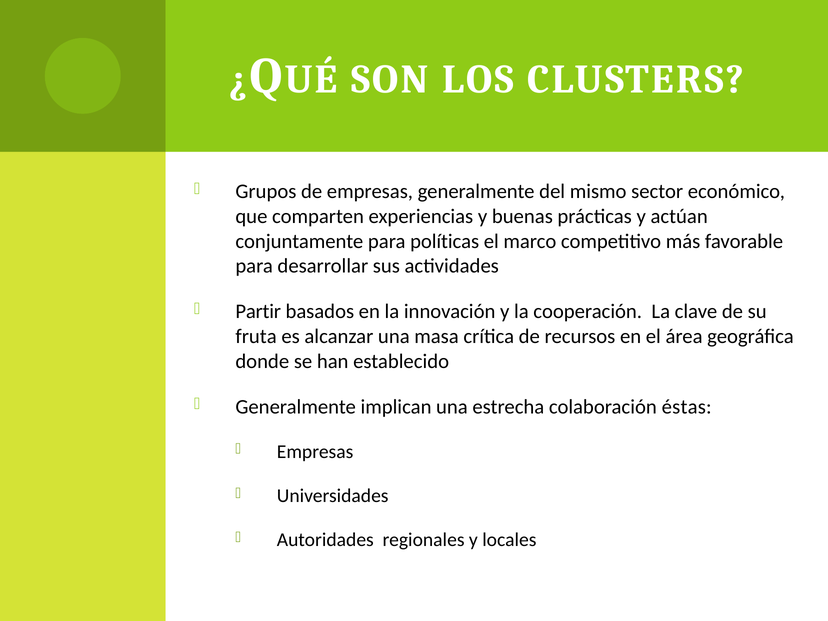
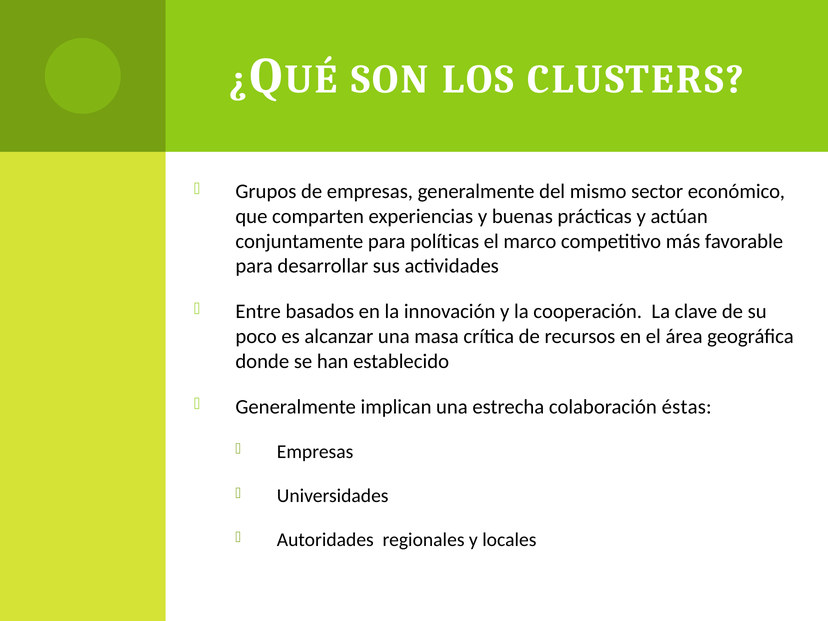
Partir: Partir -> Entre
fruta: fruta -> poco
